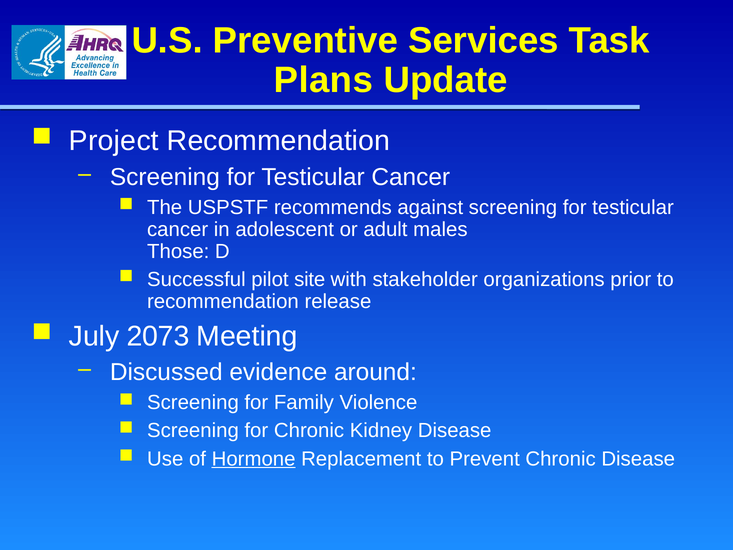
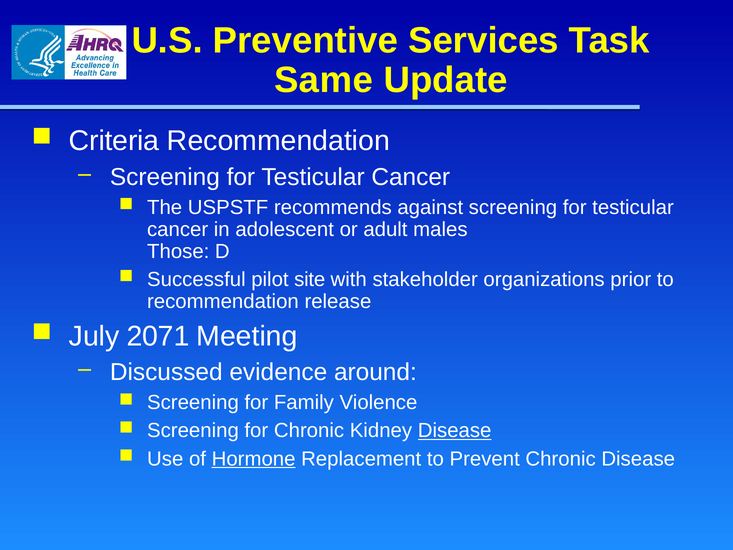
Plans: Plans -> Same
Project: Project -> Criteria
2073: 2073 -> 2071
Disease at (455, 431) underline: none -> present
